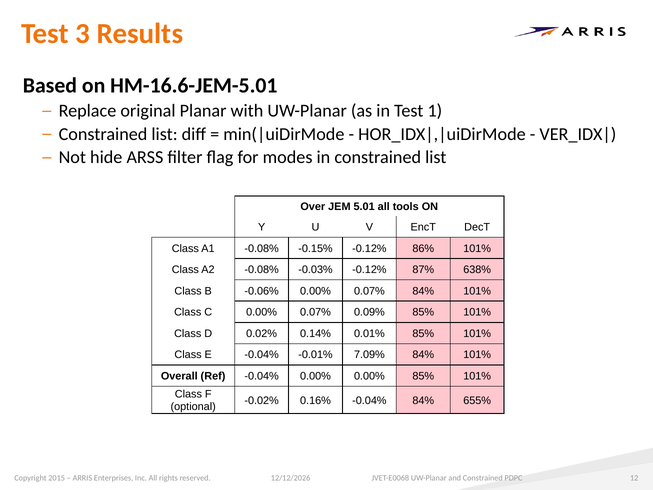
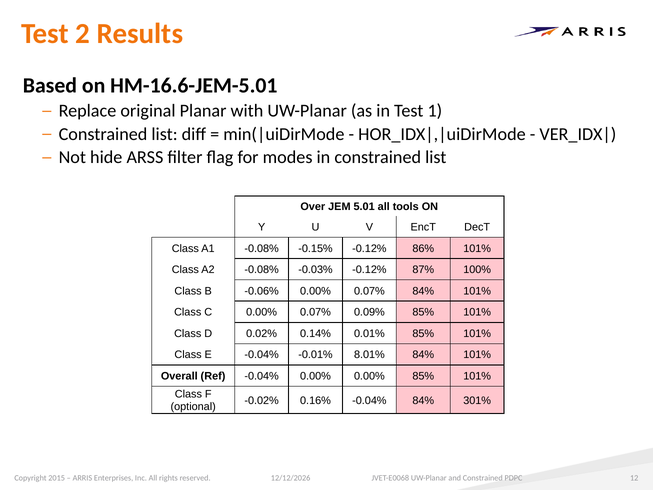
3: 3 -> 2
638%: 638% -> 100%
7.09%: 7.09% -> 8.01%
655%: 655% -> 301%
